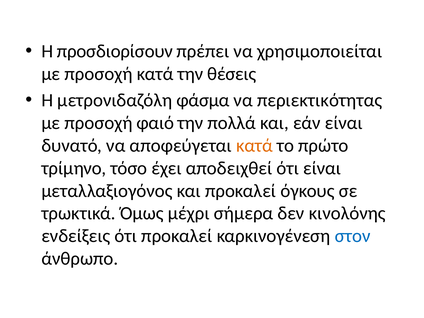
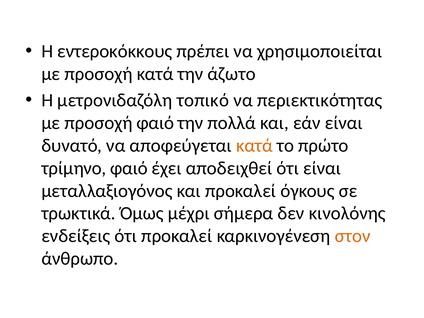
προσδιορίσουν: προσδιορίσουν -> εντεροκόκκους
θέσεις: θέσεις -> άζωτο
φάσμα: φάσμα -> τοπικό
τρίμηνο τόσο: τόσο -> φαιό
στον colour: blue -> orange
